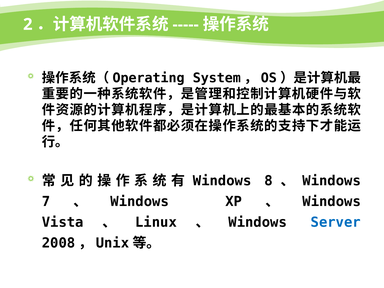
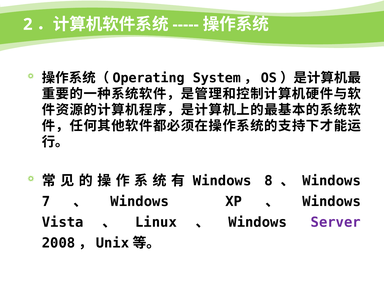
Server colour: blue -> purple
